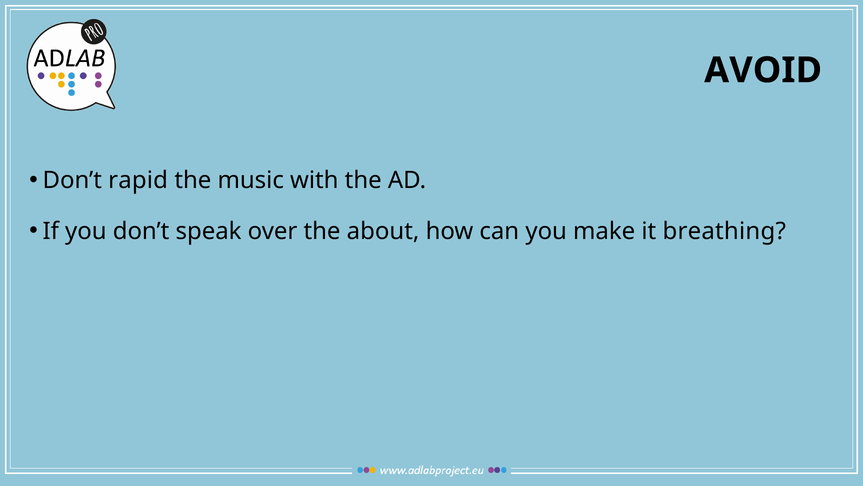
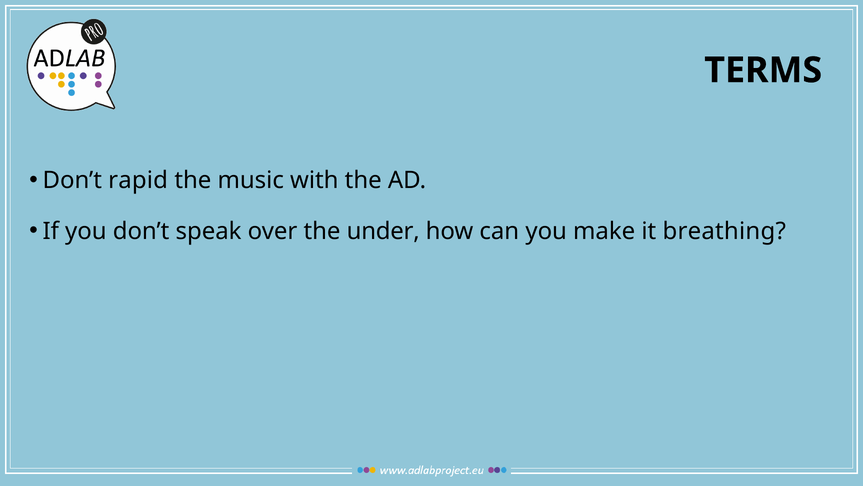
AVOID: AVOID -> TERMS
about: about -> under
